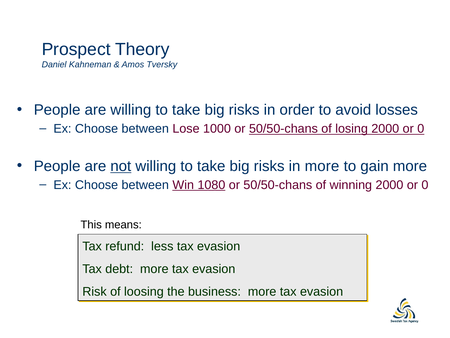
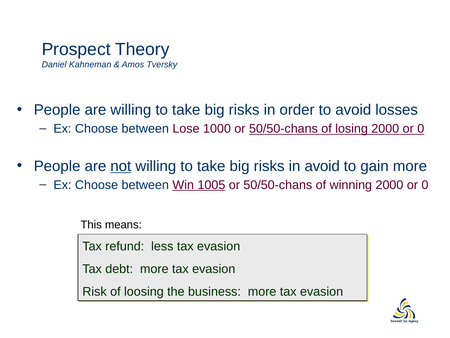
in more: more -> avoid
1080: 1080 -> 1005
